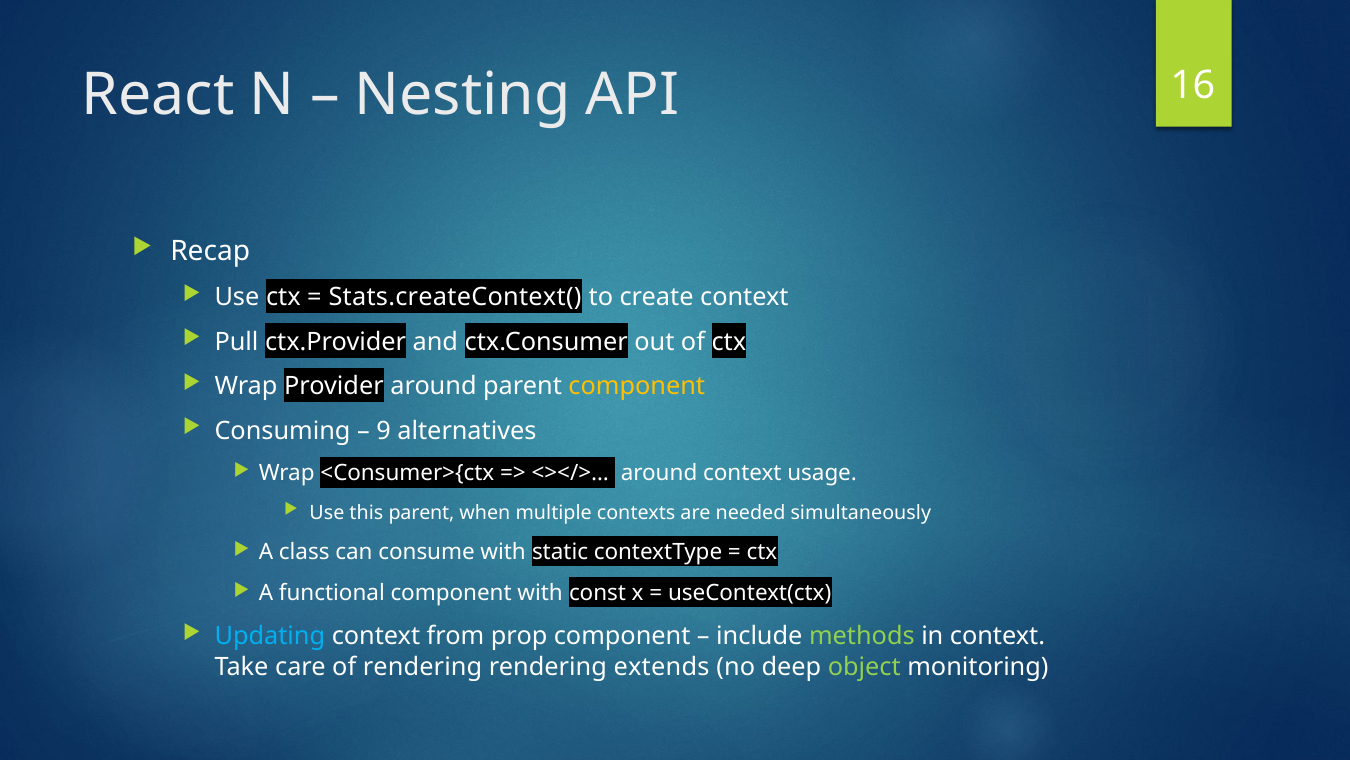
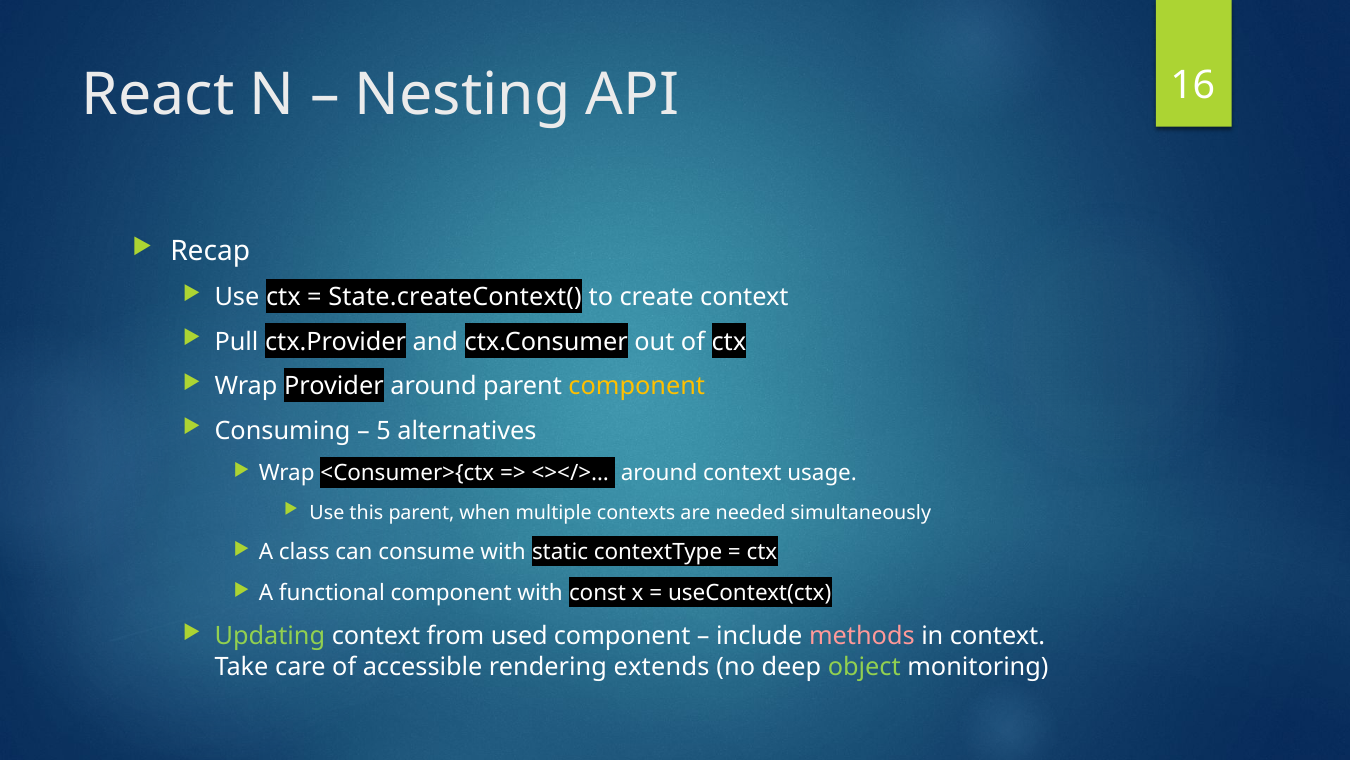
Stats.createContext(: Stats.createContext( -> State.createContext(
9: 9 -> 5
Updating colour: light blue -> light green
prop: prop -> used
methods colour: light green -> pink
of rendering: rendering -> accessible
